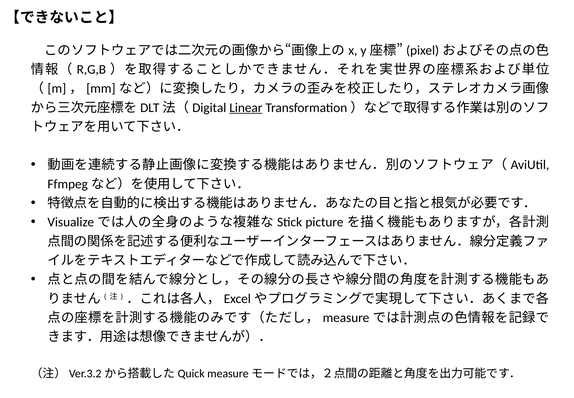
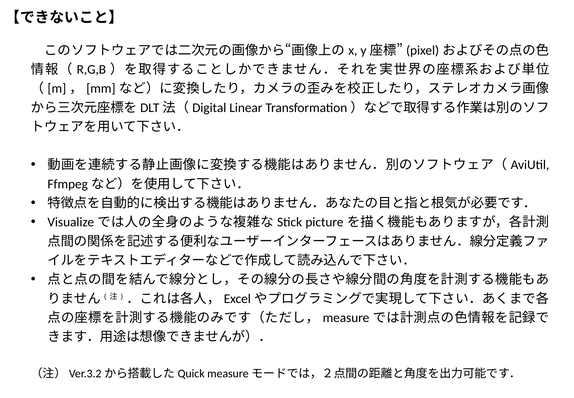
Linear underline: present -> none
